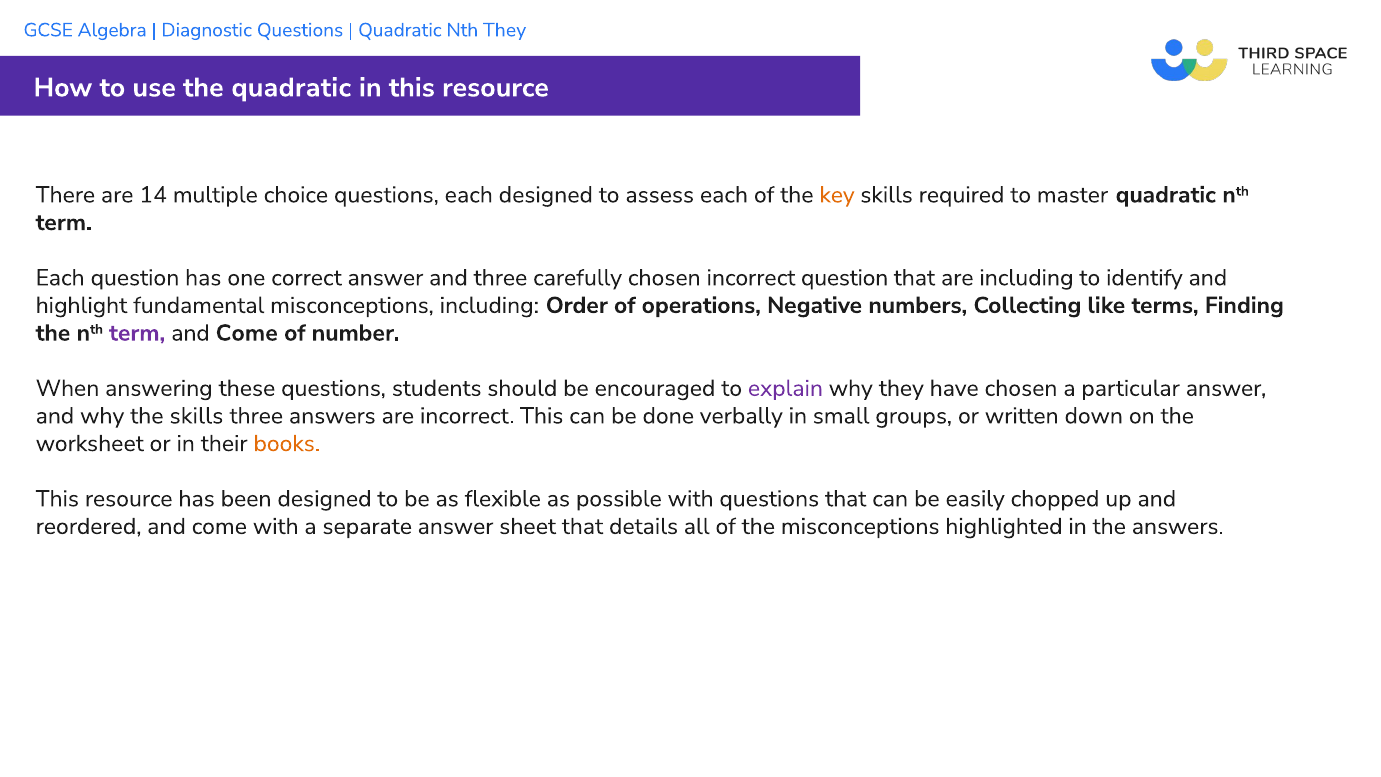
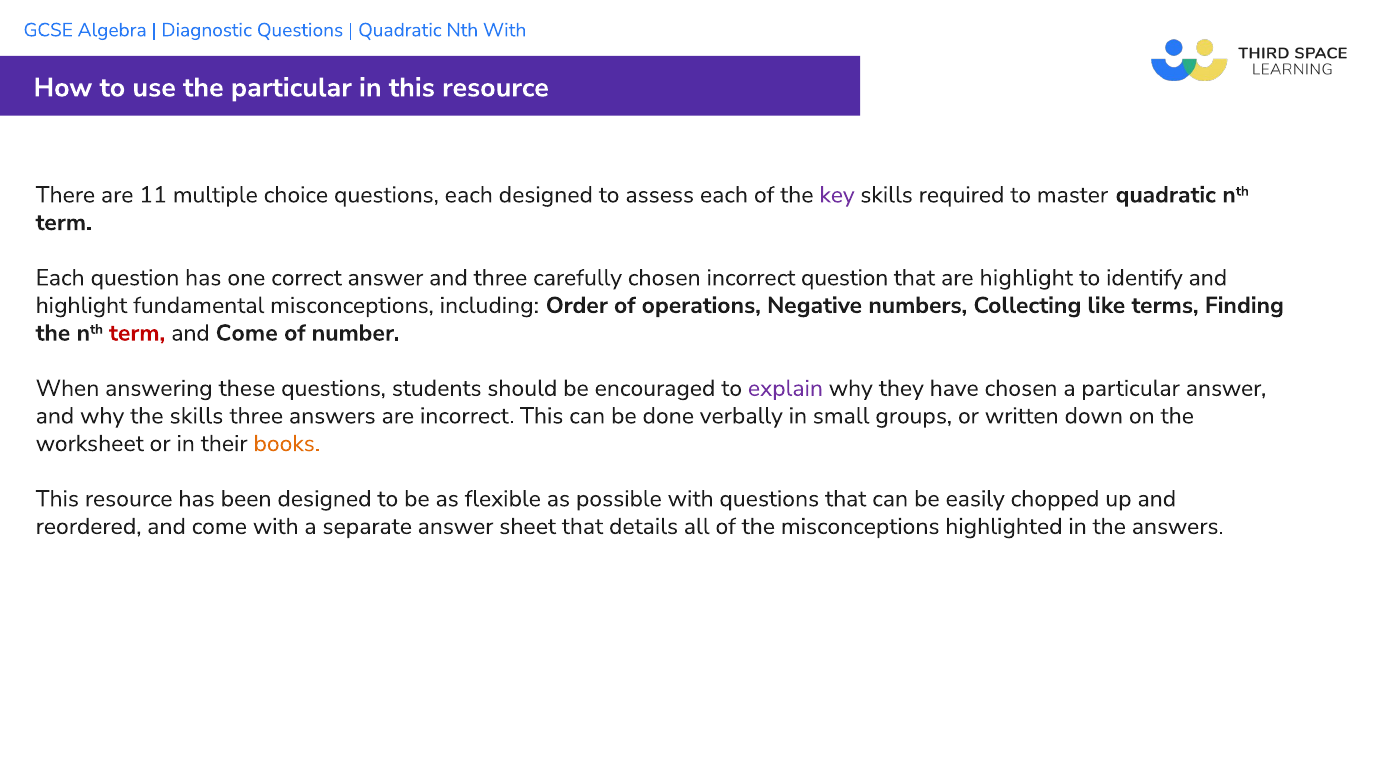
Nth They: They -> With
the quadratic: quadratic -> particular
14: 14 -> 11
key colour: orange -> purple
are including: including -> highlight
term at (137, 333) colour: purple -> red
